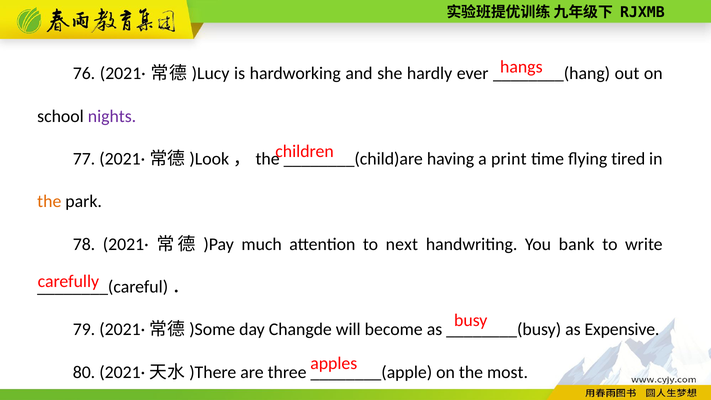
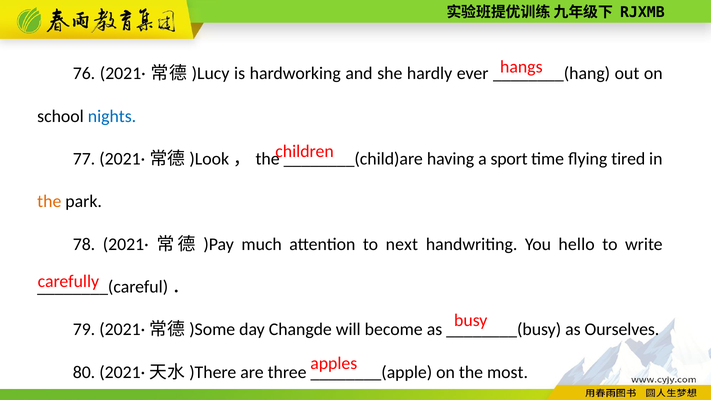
nights colour: purple -> blue
print: print -> sport
bank: bank -> hello
Expensive: Expensive -> Ourselves
